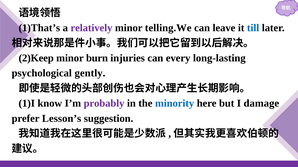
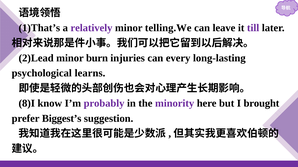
till colour: blue -> purple
2)Keep: 2)Keep -> 2)Lead
gently: gently -> learns
1)I: 1)I -> 8)I
minority colour: blue -> purple
damage: damage -> brought
Lesson’s: Lesson’s -> Biggest’s
